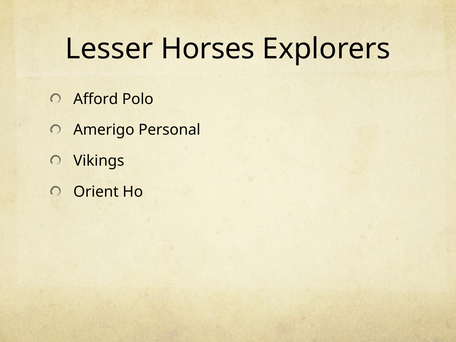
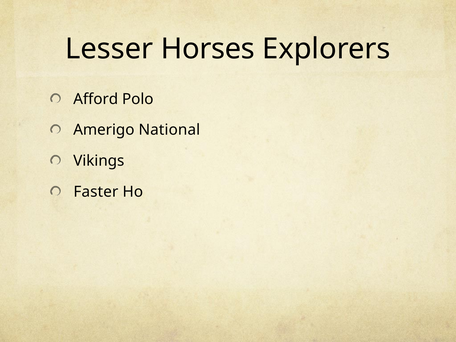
Personal: Personal -> National
Orient: Orient -> Faster
